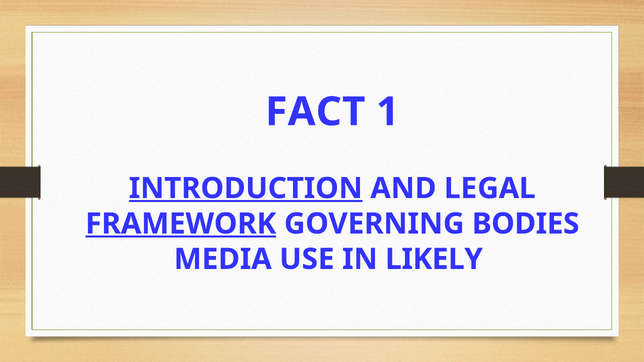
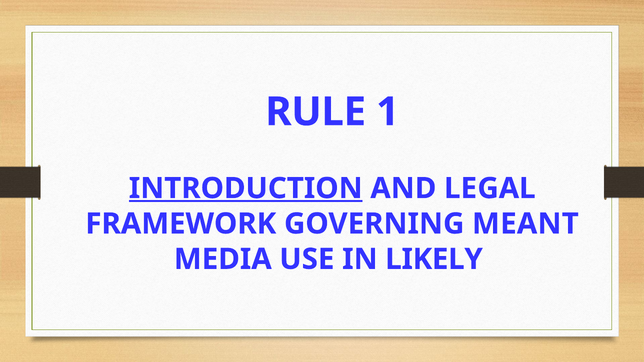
FACT: FACT -> RULE
FRAMEWORK underline: present -> none
BODIES: BODIES -> MEANT
